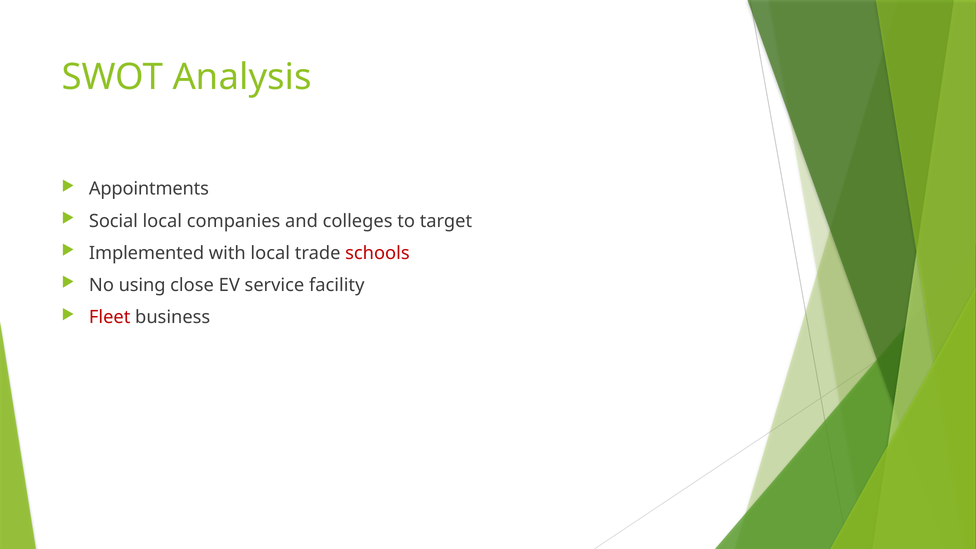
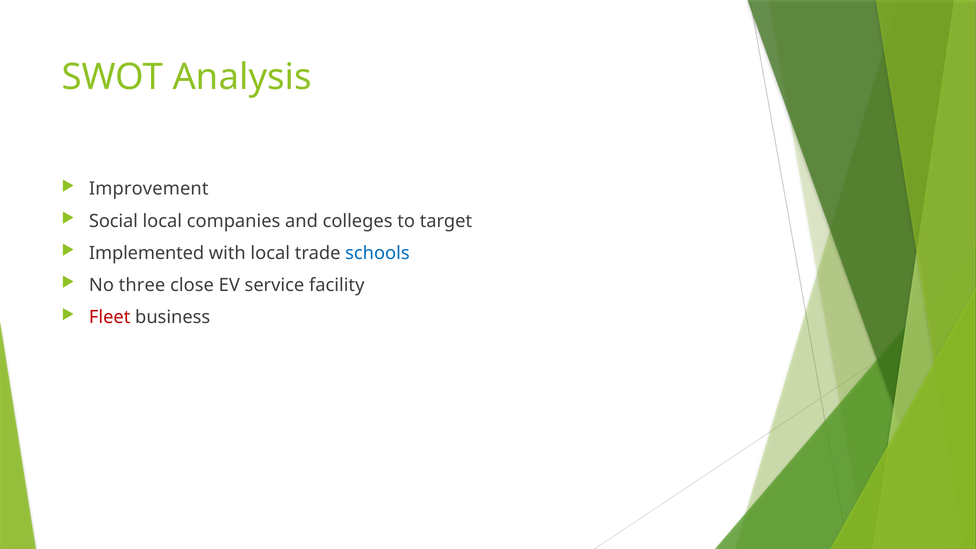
Appointments: Appointments -> Improvement
schools colour: red -> blue
using: using -> three
